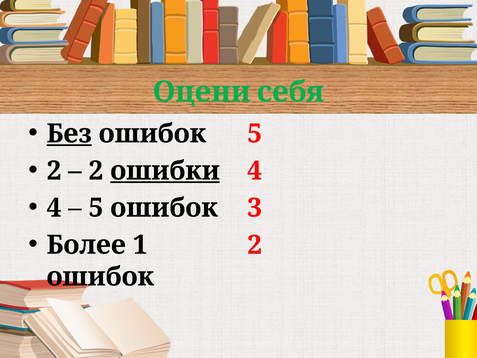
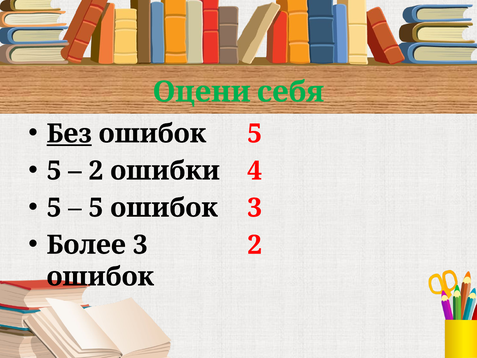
2 at (54, 171): 2 -> 5
ошибки underline: present -> none
4 at (54, 208): 4 -> 5
Более 1: 1 -> 3
